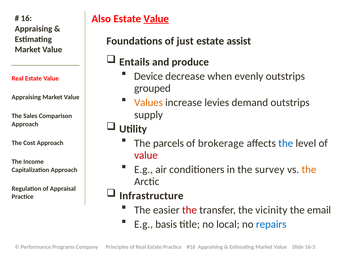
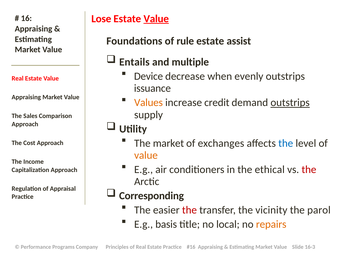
Also: Also -> Lose
just: just -> rule
produce: produce -> multiple
grouped: grouped -> issuance
levies: levies -> credit
outstrips at (290, 103) underline: none -> present
The parcels: parcels -> market
brokerage: brokerage -> exchanges
value at (146, 155) colour: red -> orange
survey: survey -> ethical
the at (309, 169) colour: orange -> red
Infrastructure: Infrastructure -> Corresponding
email: email -> parol
repairs colour: blue -> orange
